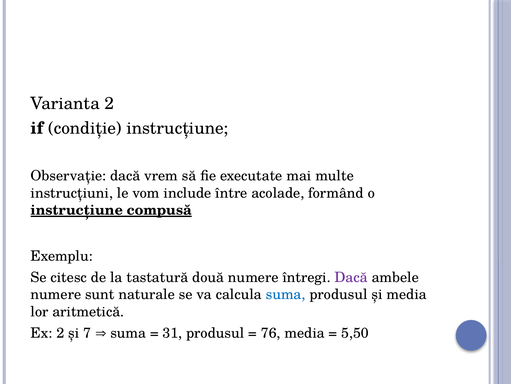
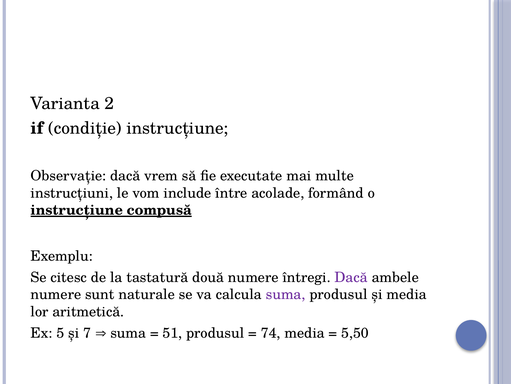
suma at (286, 294) colour: blue -> purple
Ex 2: 2 -> 5
31: 31 -> 51
76: 76 -> 74
